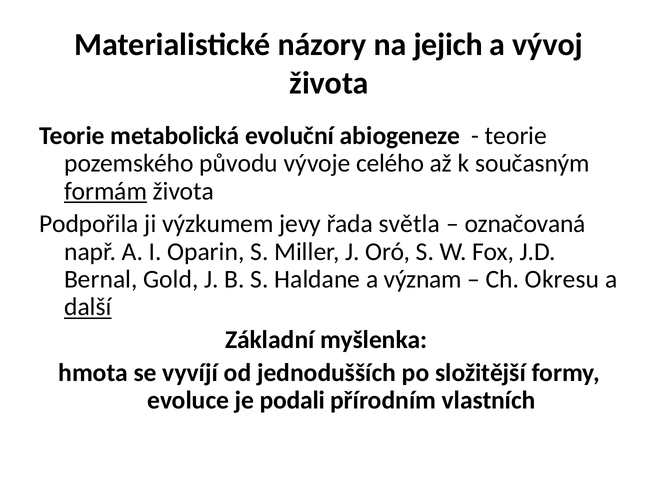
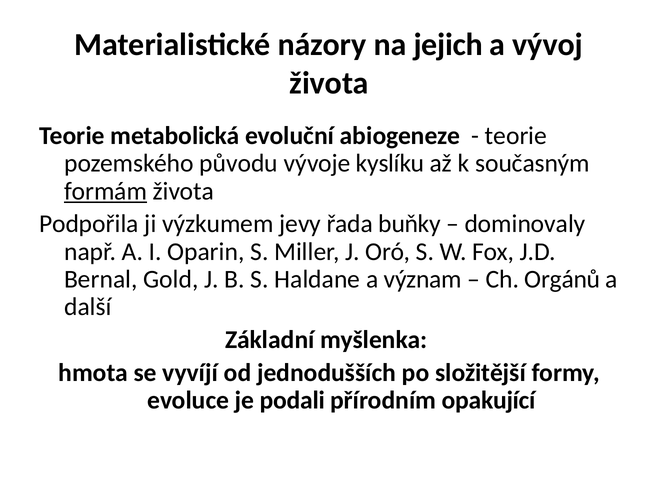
celého: celého -> kyslíku
světla: světla -> buňky
označovaná: označovaná -> dominovaly
Okresu: Okresu -> Orgánů
další underline: present -> none
vlastních: vlastních -> opakující
